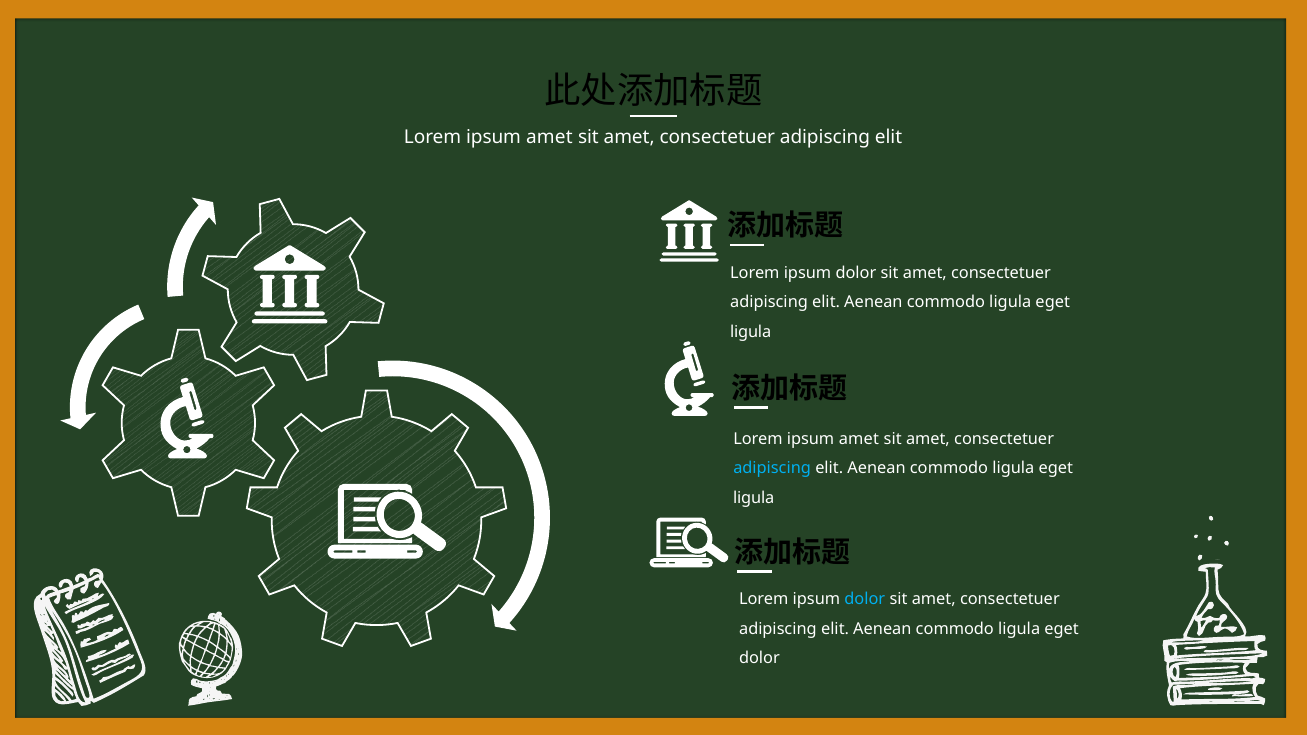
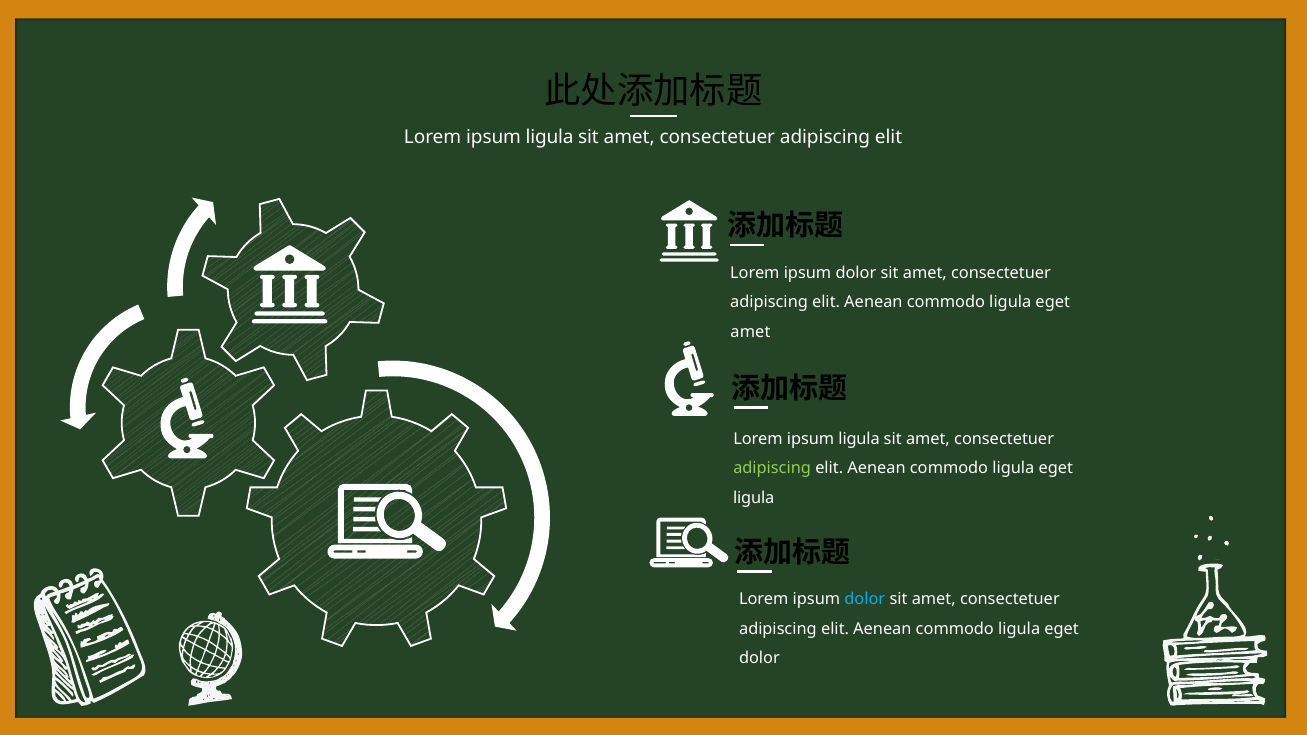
amet at (549, 137): amet -> ligula
ligula at (751, 332): ligula -> amet
amet at (859, 439): amet -> ligula
adipiscing at (772, 468) colour: light blue -> light green
